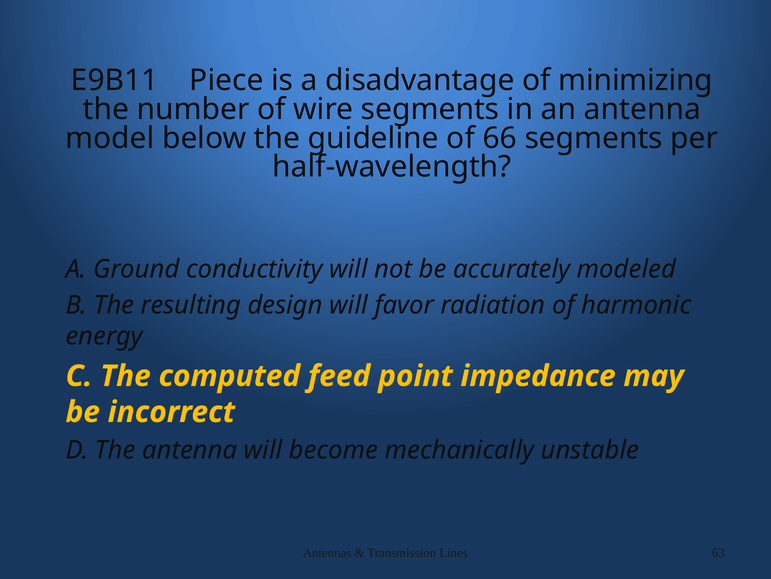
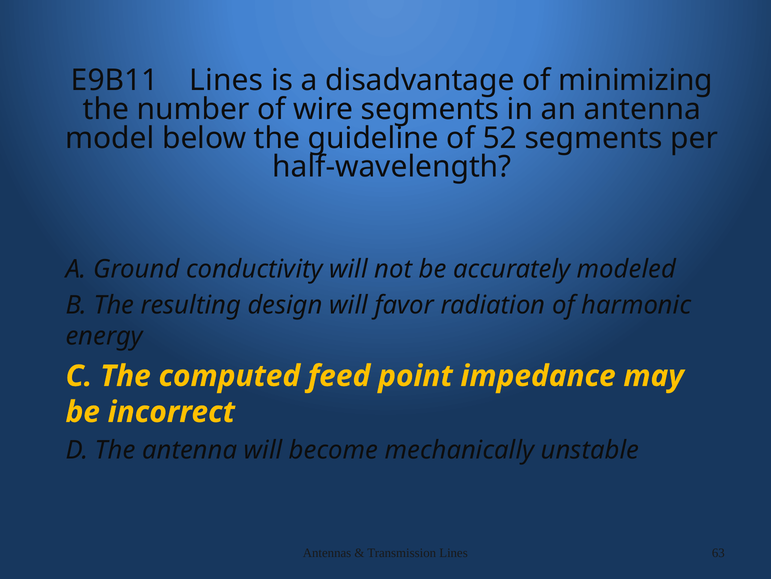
E9B11 Piece: Piece -> Lines
66: 66 -> 52
